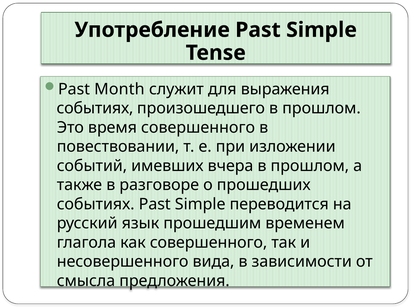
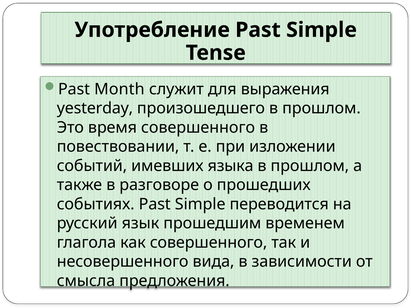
событиях at (95, 108): событиях -> yesterday
вчера: вчера -> языка
